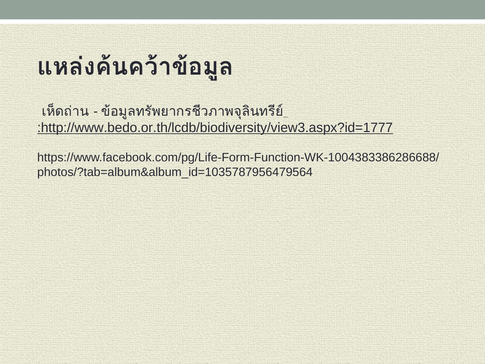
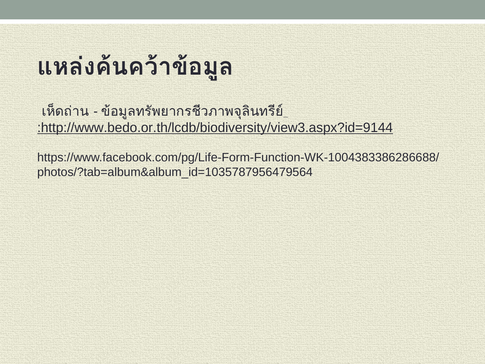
:http://www.bedo.or.th/lcdb/biodiversity/view3.aspx?id=1777: :http://www.bedo.or.th/lcdb/biodiversity/view3.aspx?id=1777 -> :http://www.bedo.or.th/lcdb/biodiversity/view3.aspx?id=9144
